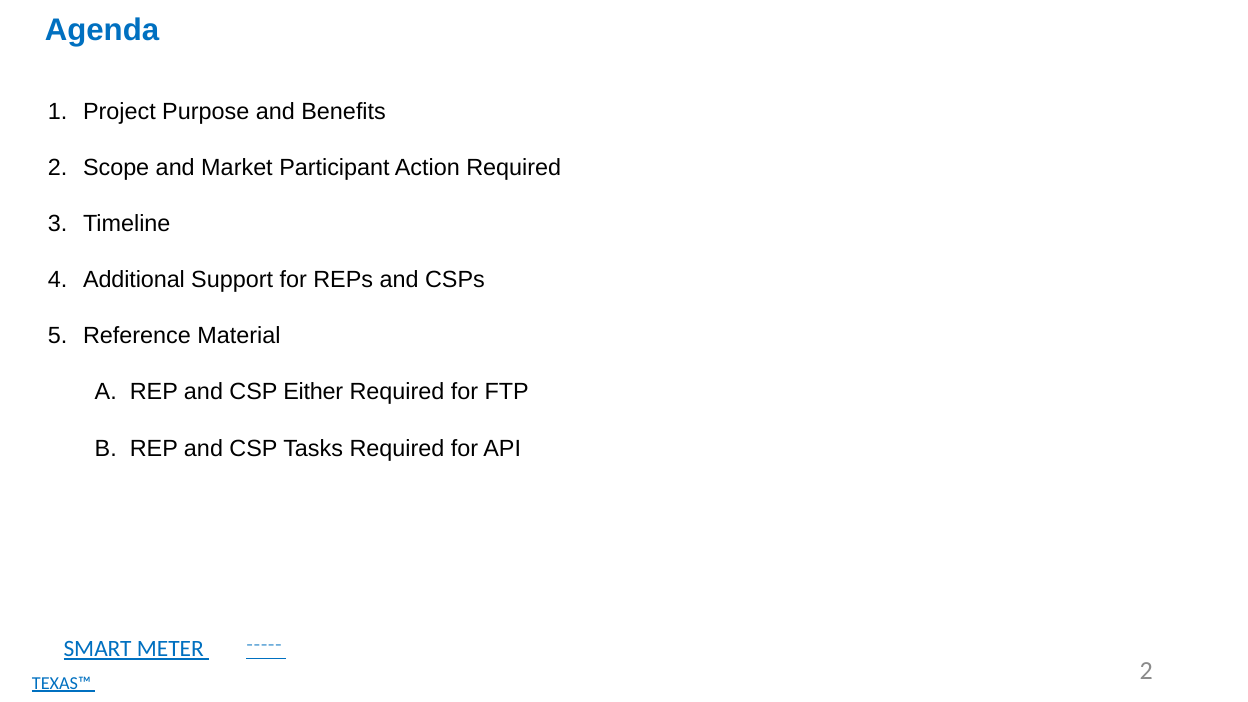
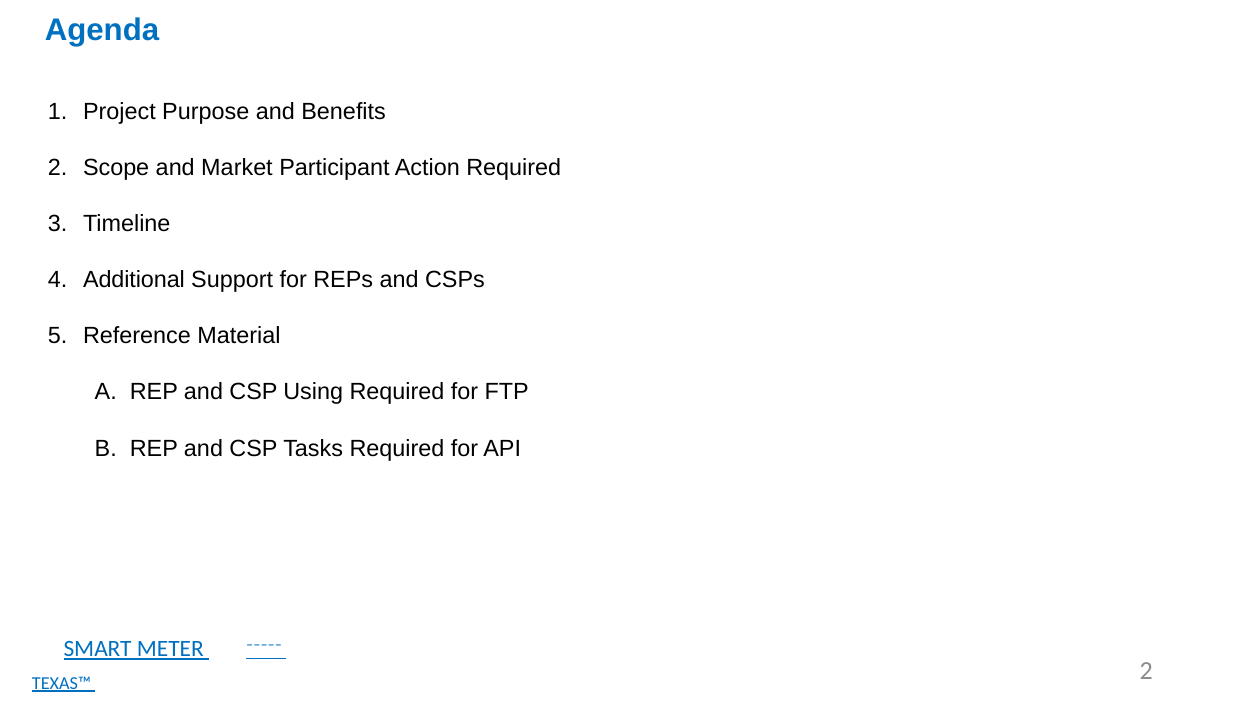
Either: Either -> Using
